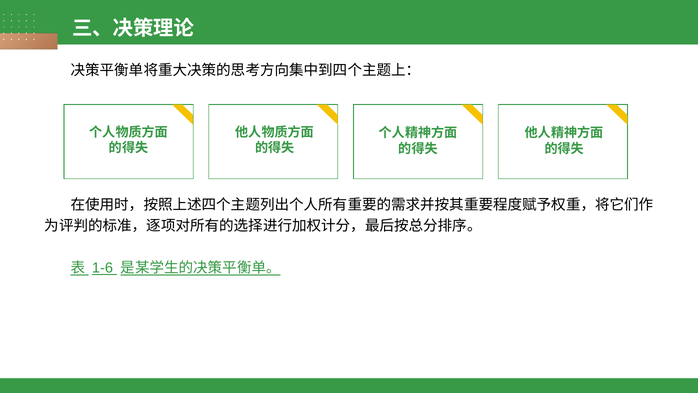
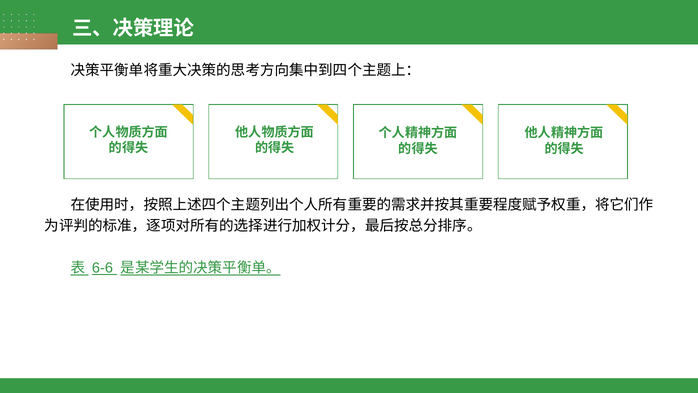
1-6: 1-6 -> 6-6
